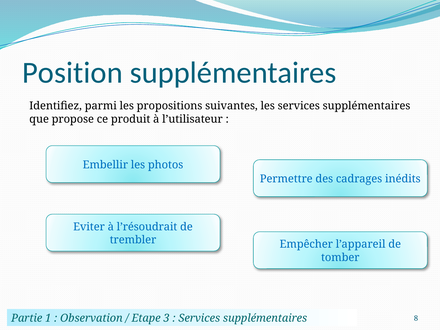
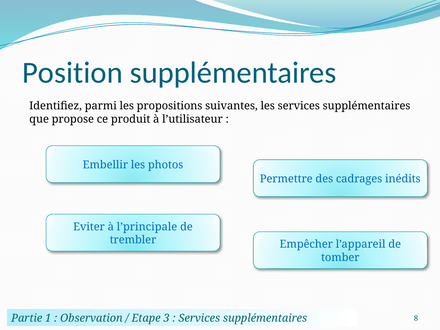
l’résoudrait: l’résoudrait -> l’principale
